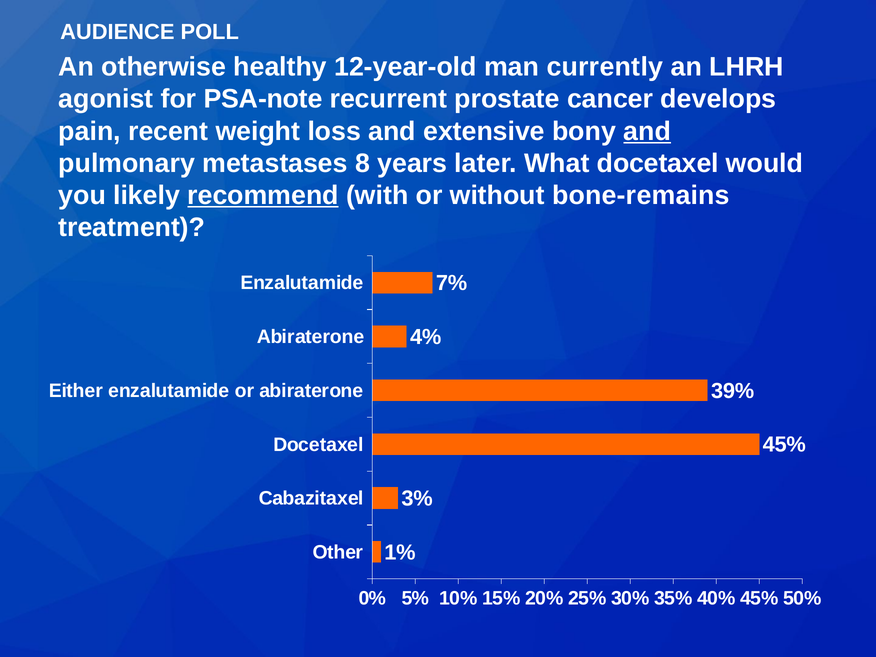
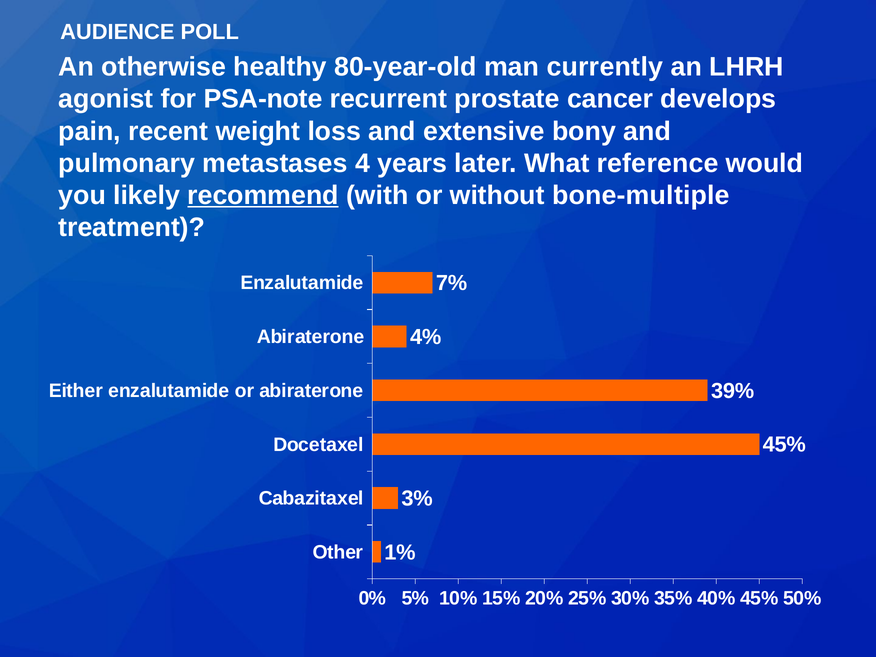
12-year-old: 12-year-old -> 80-year-old
and at (647, 131) underline: present -> none
8: 8 -> 4
What docetaxel: docetaxel -> reference
bone-remains: bone-remains -> bone-multiple
